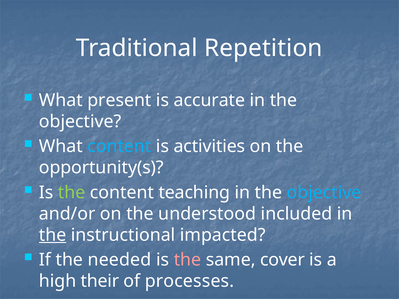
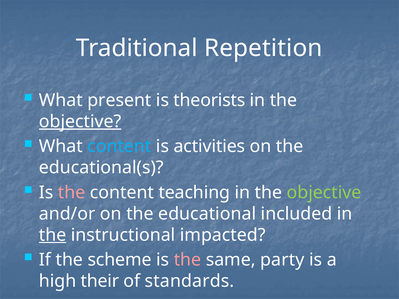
accurate: accurate -> theorists
objective at (80, 122) underline: none -> present
opportunity(s: opportunity(s -> educational(s
the at (72, 193) colour: light green -> pink
objective at (324, 193) colour: light blue -> light green
understood: understood -> educational
needed: needed -> scheme
cover: cover -> party
processes: processes -> standards
